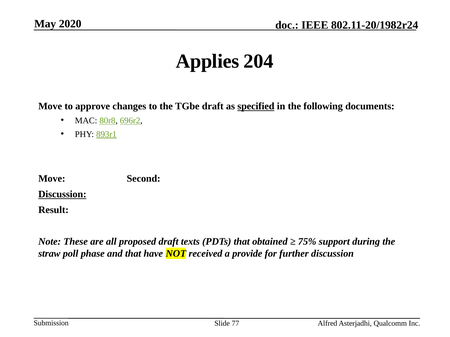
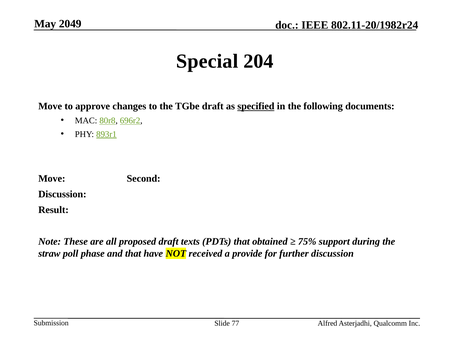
2020: 2020 -> 2049
Applies: Applies -> Special
Discussion at (62, 195) underline: present -> none
